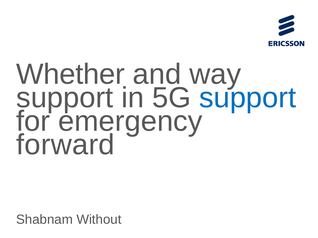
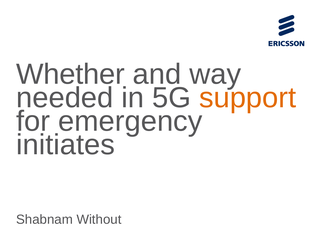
support at (65, 98): support -> needed
support at (248, 98) colour: blue -> orange
forward: forward -> initiates
